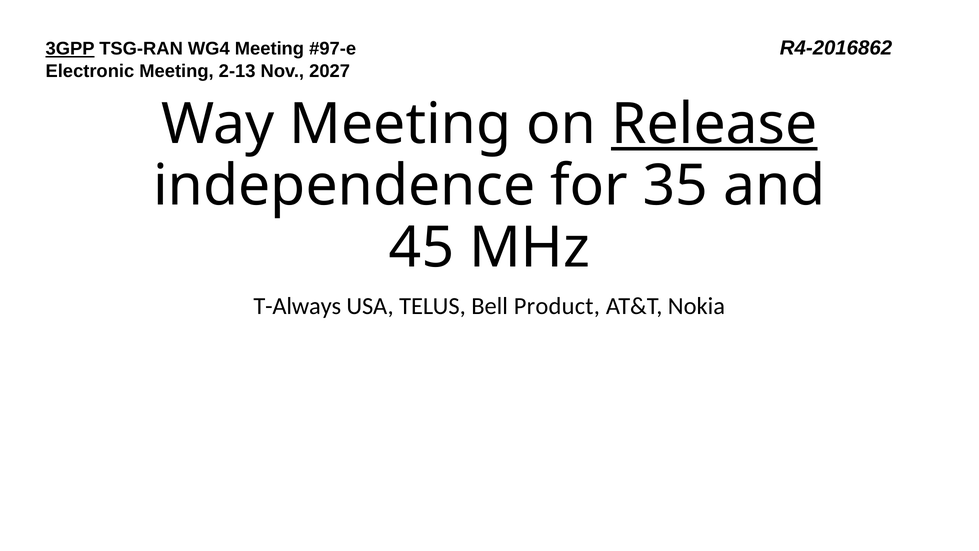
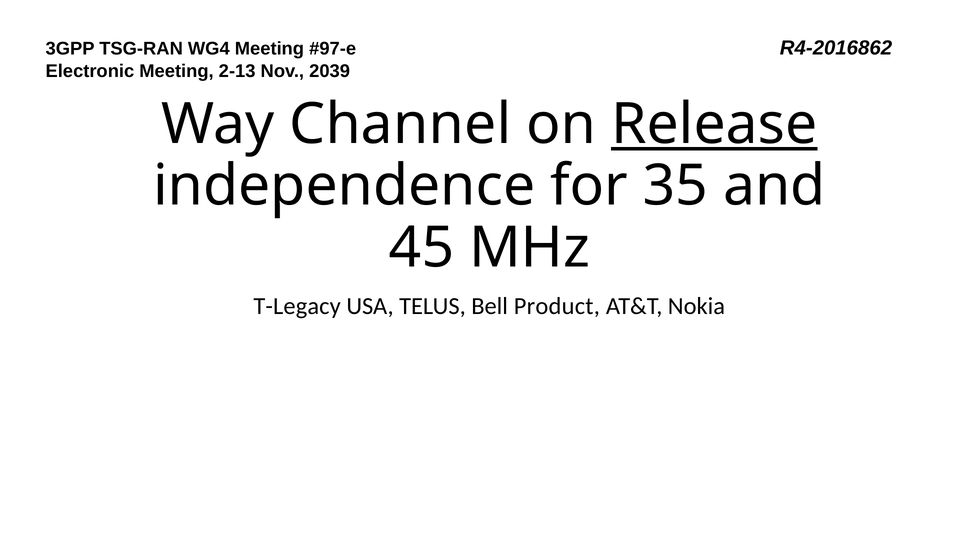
3GPP underline: present -> none
2027: 2027 -> 2039
Way Meeting: Meeting -> Channel
T-Always: T-Always -> T-Legacy
